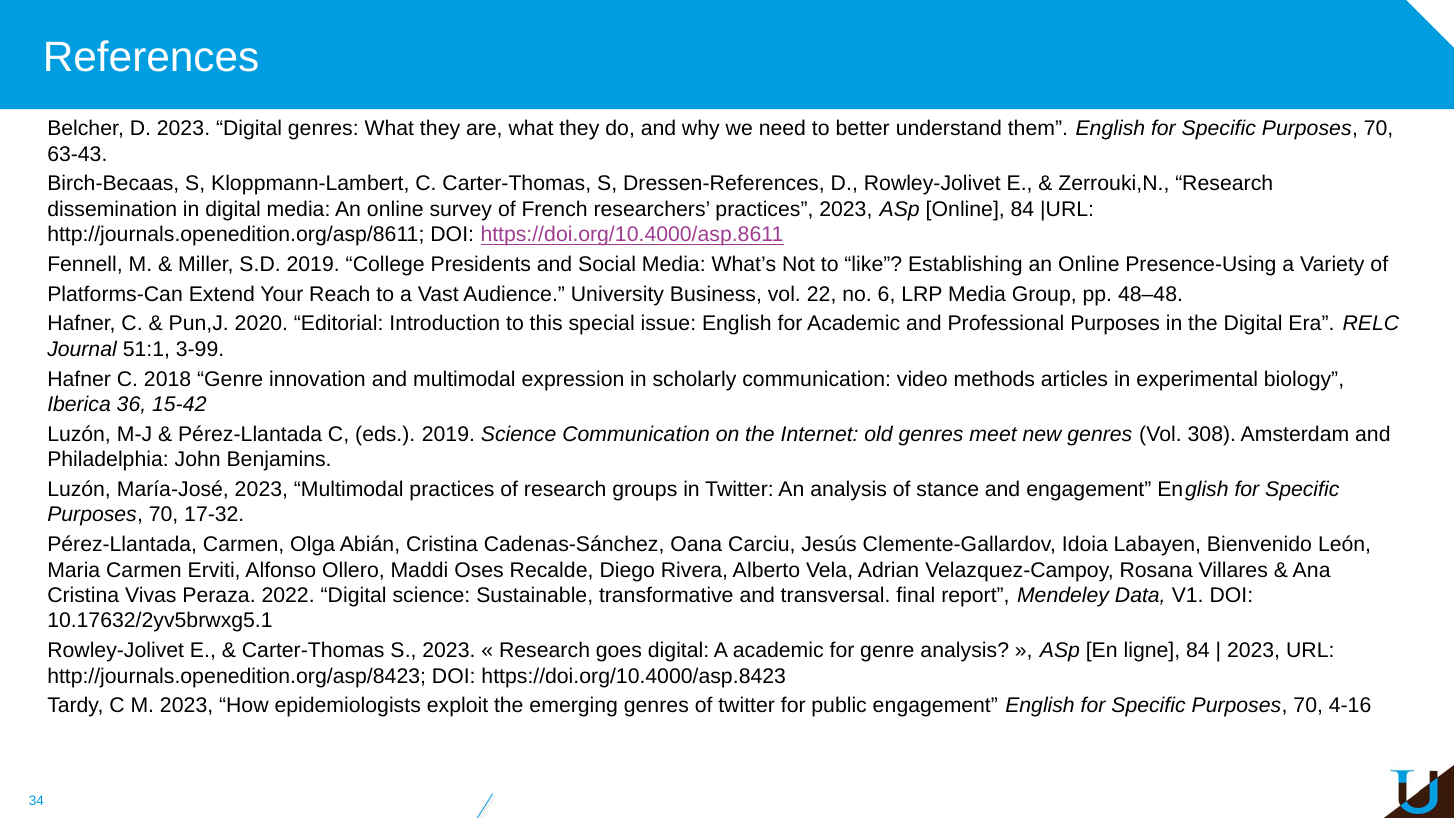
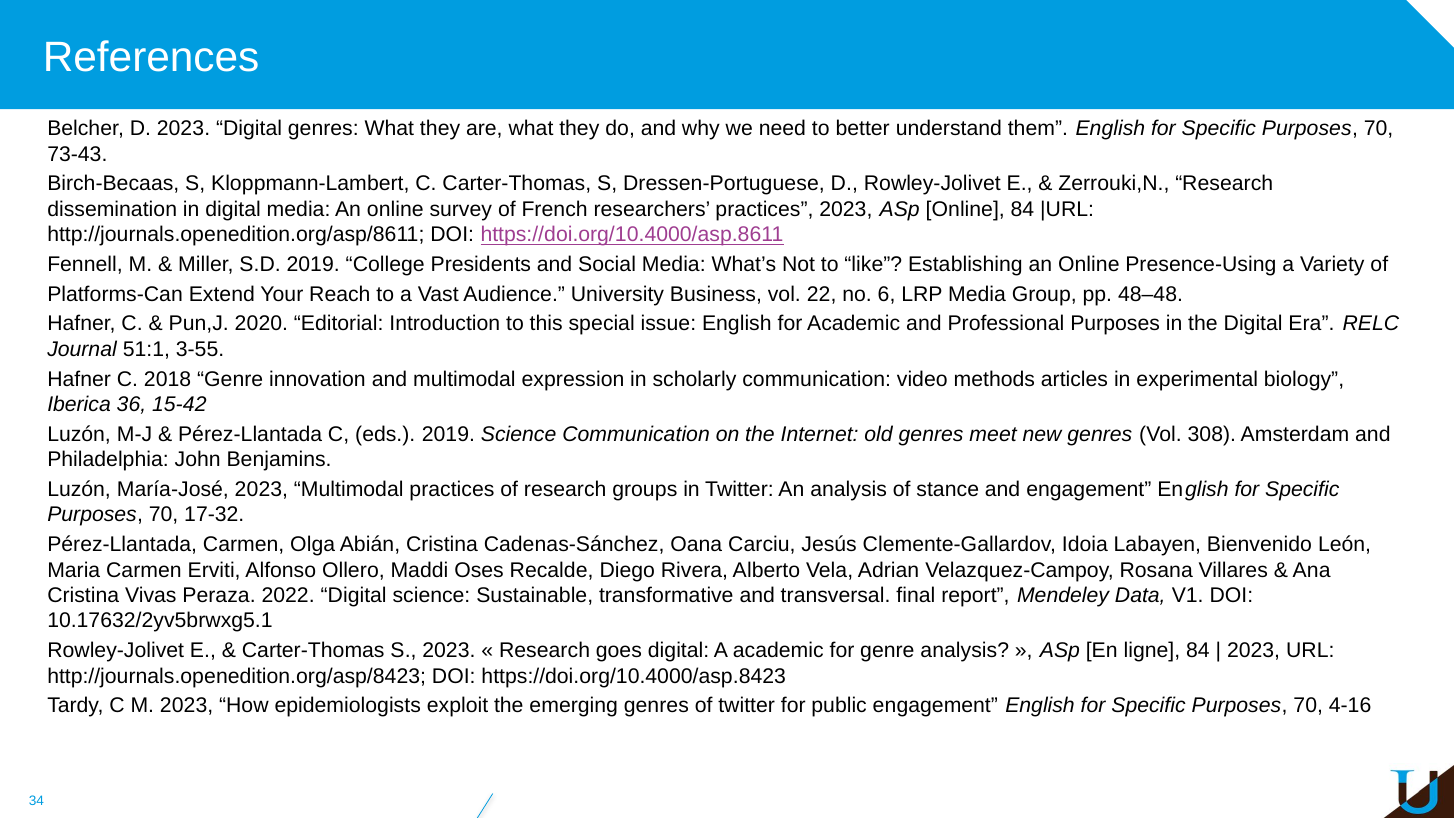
63-43: 63-43 -> 73-43
Dressen-References: Dressen-References -> Dressen-Portuguese
3-99: 3-99 -> 3-55
